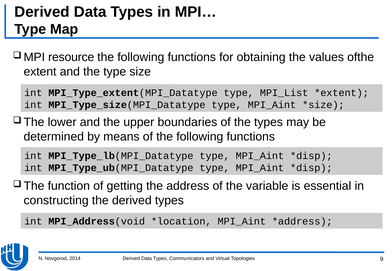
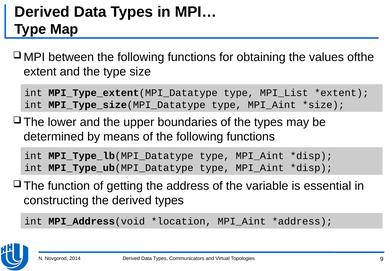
resource: resource -> between
